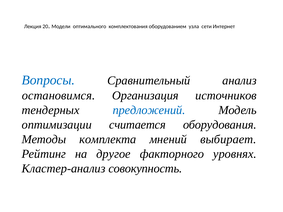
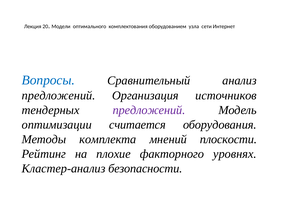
остановимся at (58, 96): остановимся -> предложений
предложений at (149, 110) colour: blue -> purple
выбирает: выбирает -> плоскости
другое: другое -> плохие
совокупность: совокупность -> безопасности
